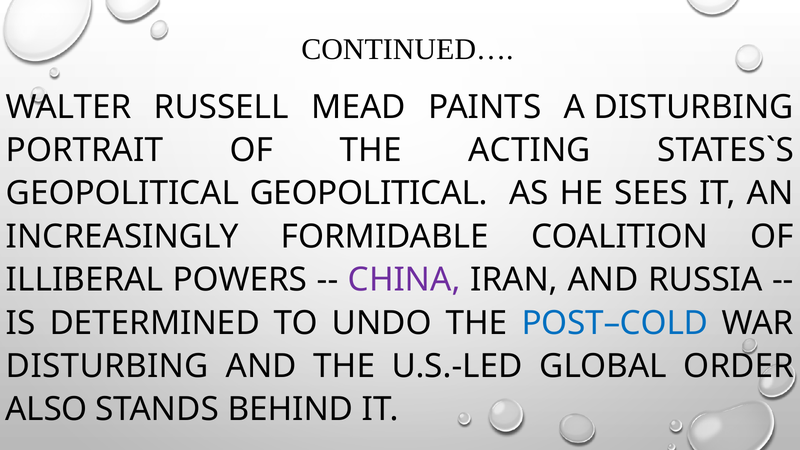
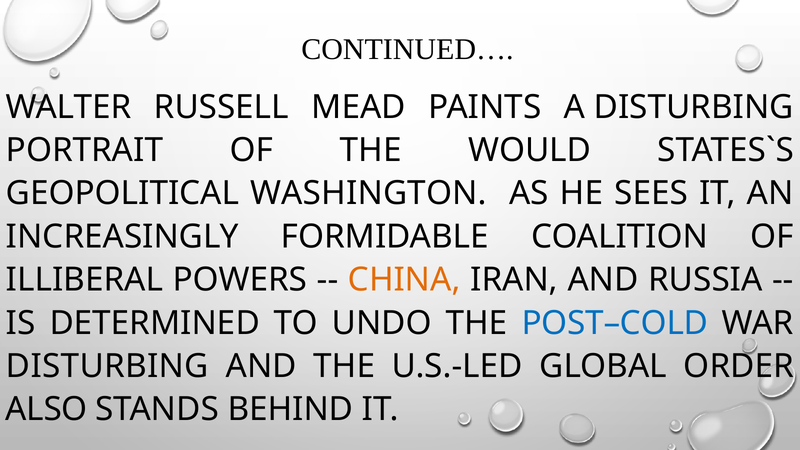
ACTING: ACTING -> WOULD
GEOPOLITICAL GEOPOLITICAL: GEOPOLITICAL -> WASHINGTON
CHINA colour: purple -> orange
